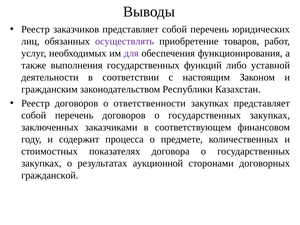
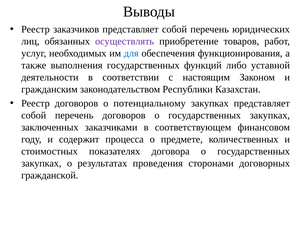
для colour: purple -> blue
ответственности: ответственности -> потенциальному
аукционной: аукционной -> проведения
